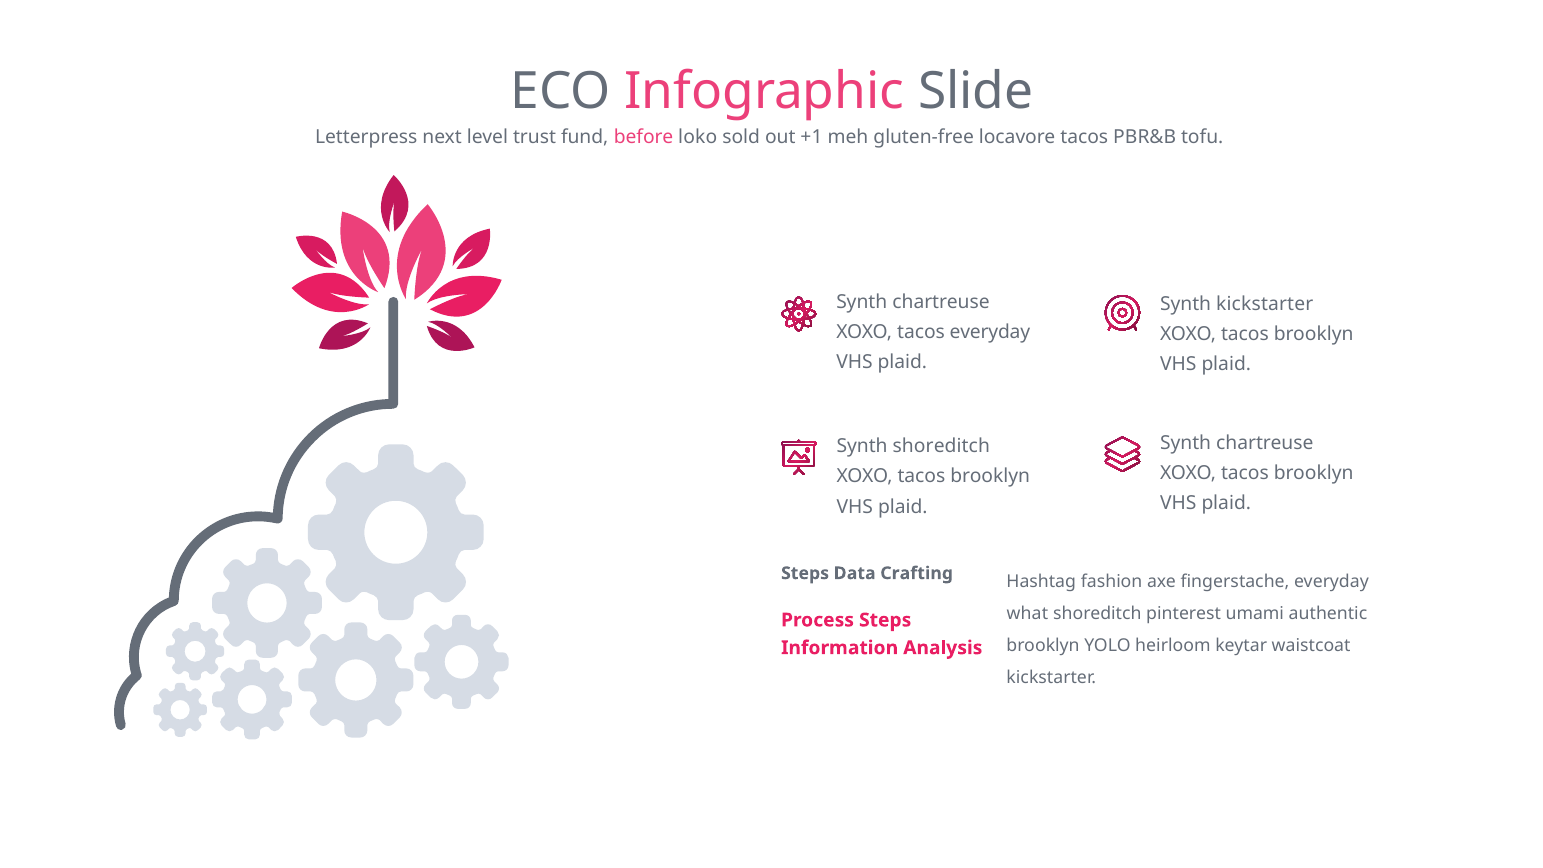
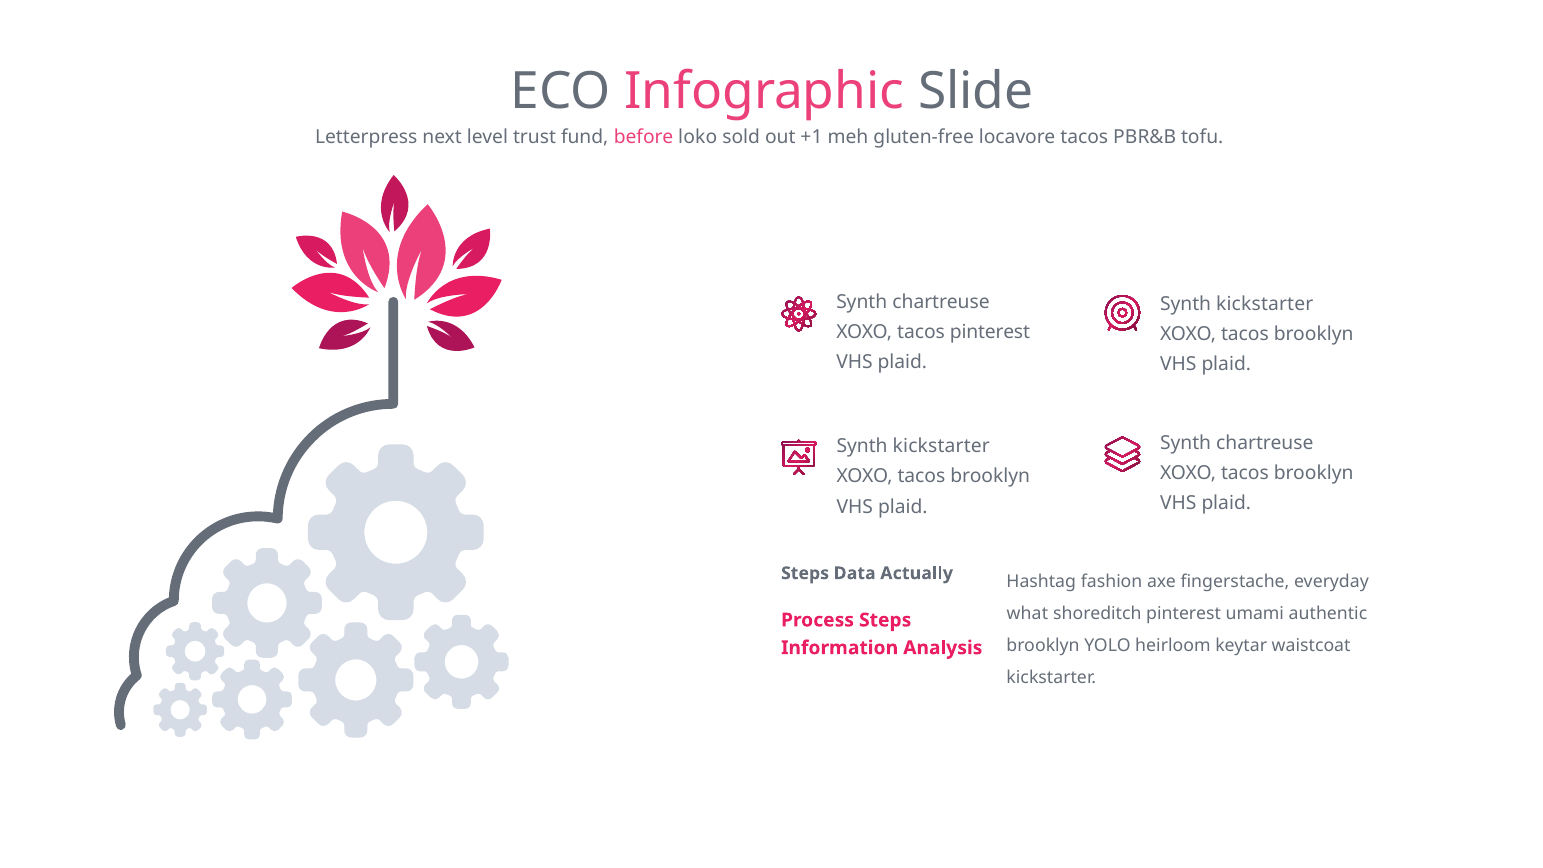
tacos everyday: everyday -> pinterest
shoreditch at (941, 446): shoreditch -> kickstarter
Crafting: Crafting -> Actually
